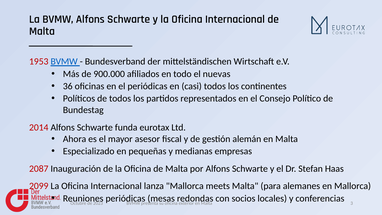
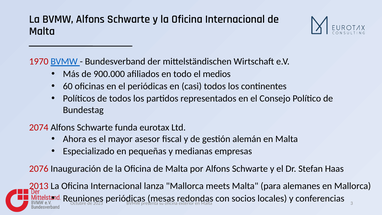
1953: 1953 -> 1970
nuevas: nuevas -> medios
36: 36 -> 60
2014: 2014 -> 2074
2087: 2087 -> 2076
2099: 2099 -> 2013
